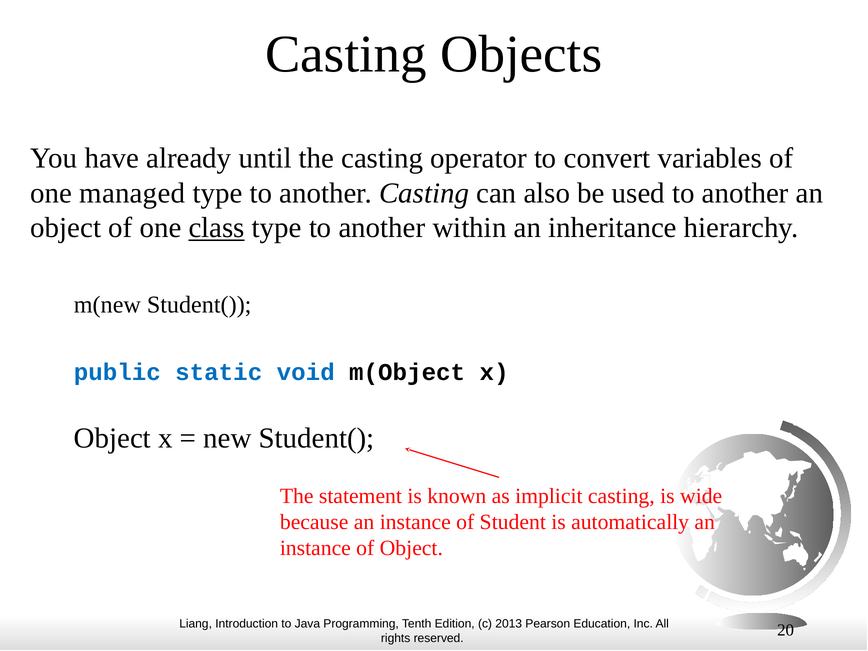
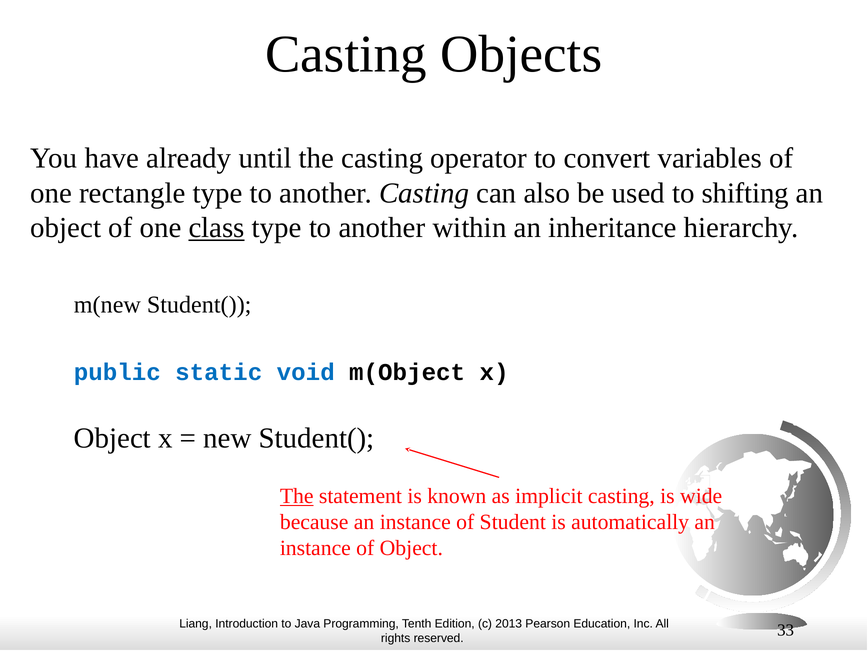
managed: managed -> rectangle
used to another: another -> shifting
The at (297, 496) underline: none -> present
20: 20 -> 33
